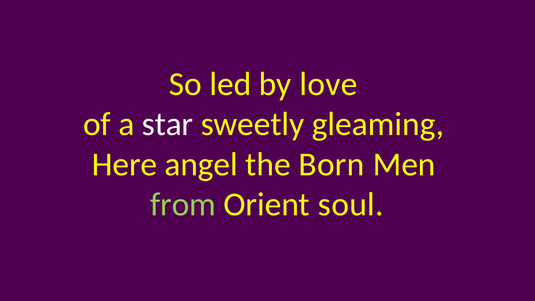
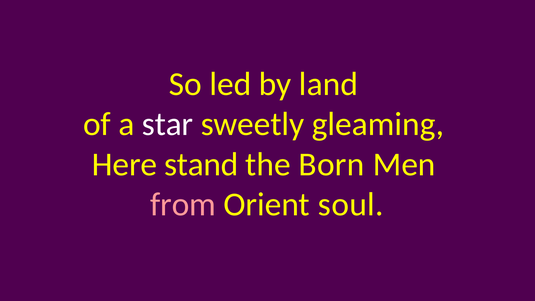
love: love -> land
angel: angel -> stand
from colour: light green -> pink
